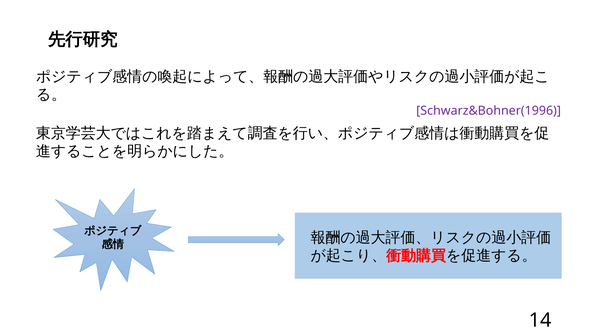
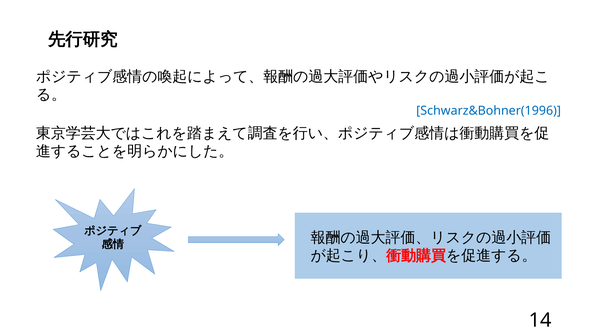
Schwarz&Bohner(1996 colour: purple -> blue
